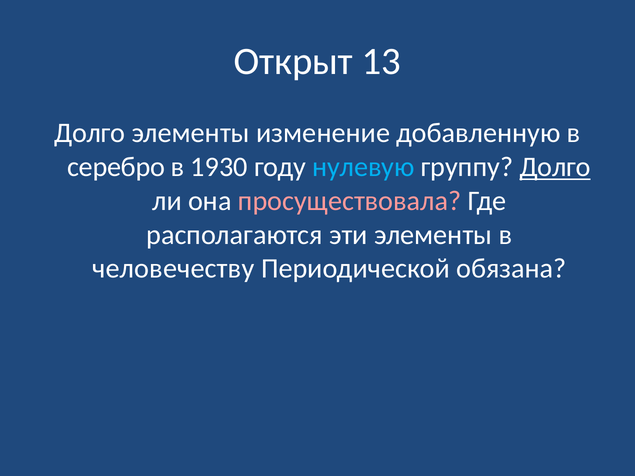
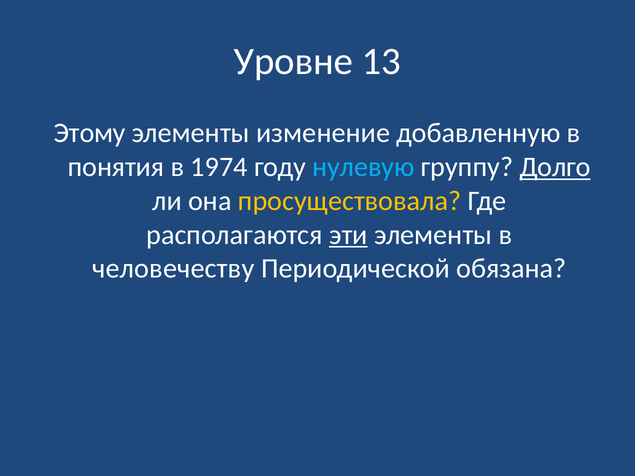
Открыт: Открыт -> Уровне
Долго at (90, 133): Долго -> Этому
серебро: серебро -> понятия
1930: 1930 -> 1974
просуществовала colour: pink -> yellow
эти underline: none -> present
